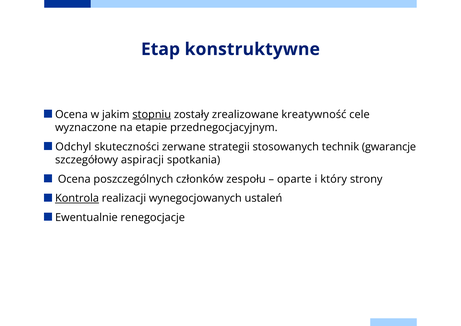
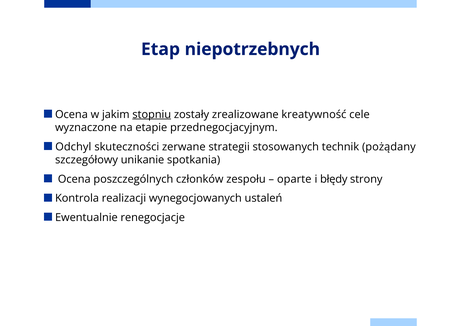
konstruktywne: konstruktywne -> niepotrzebnych
gwarancje: gwarancje -> pożądany
aspiracji: aspiracji -> unikanie
który: który -> błędy
Kontrola underline: present -> none
